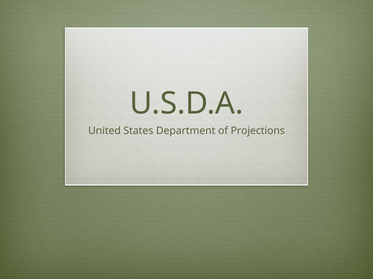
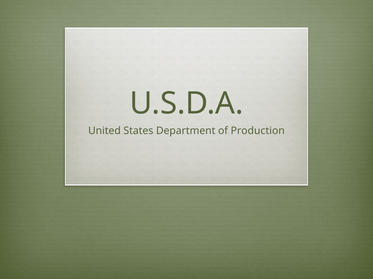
Projections: Projections -> Production
